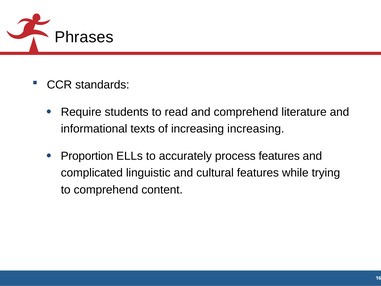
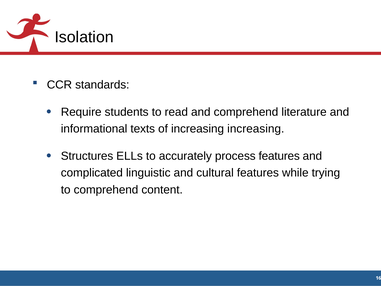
Phrases: Phrases -> Isolation
Proportion: Proportion -> Structures
